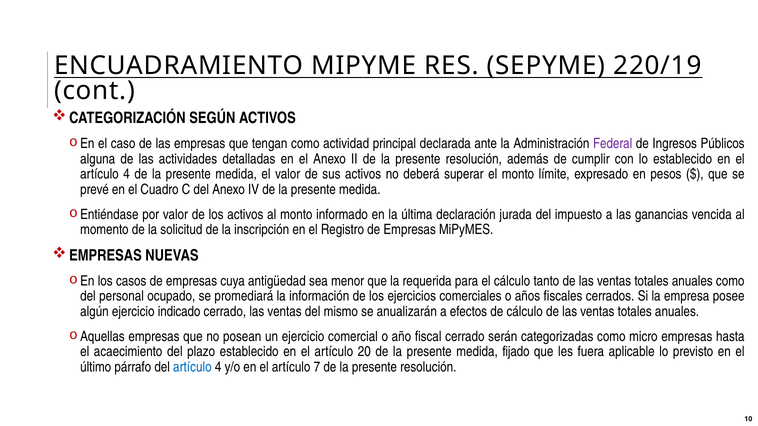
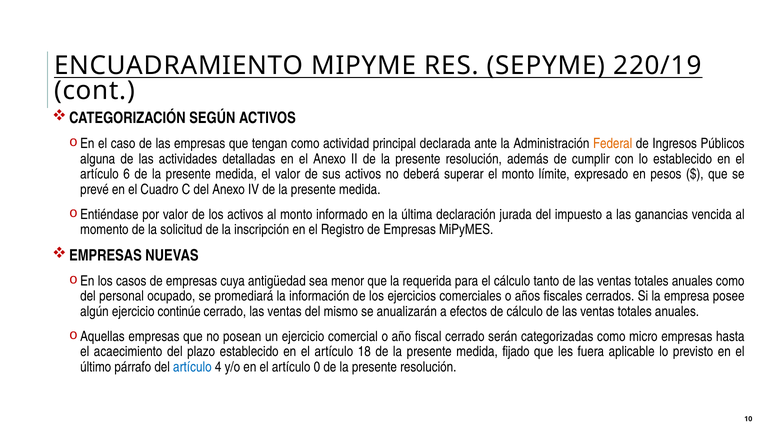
Federal colour: purple -> orange
4 at (127, 174): 4 -> 6
indicado: indicado -> continúe
20: 20 -> 18
7: 7 -> 0
